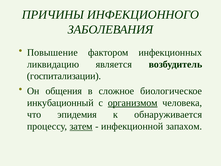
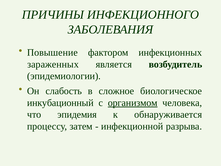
ликвидацию: ликвидацию -> зараженных
госпитализации: госпитализации -> эпидемиологии
общения: общения -> слабость
затем underline: present -> none
запахом: запахом -> разрыва
